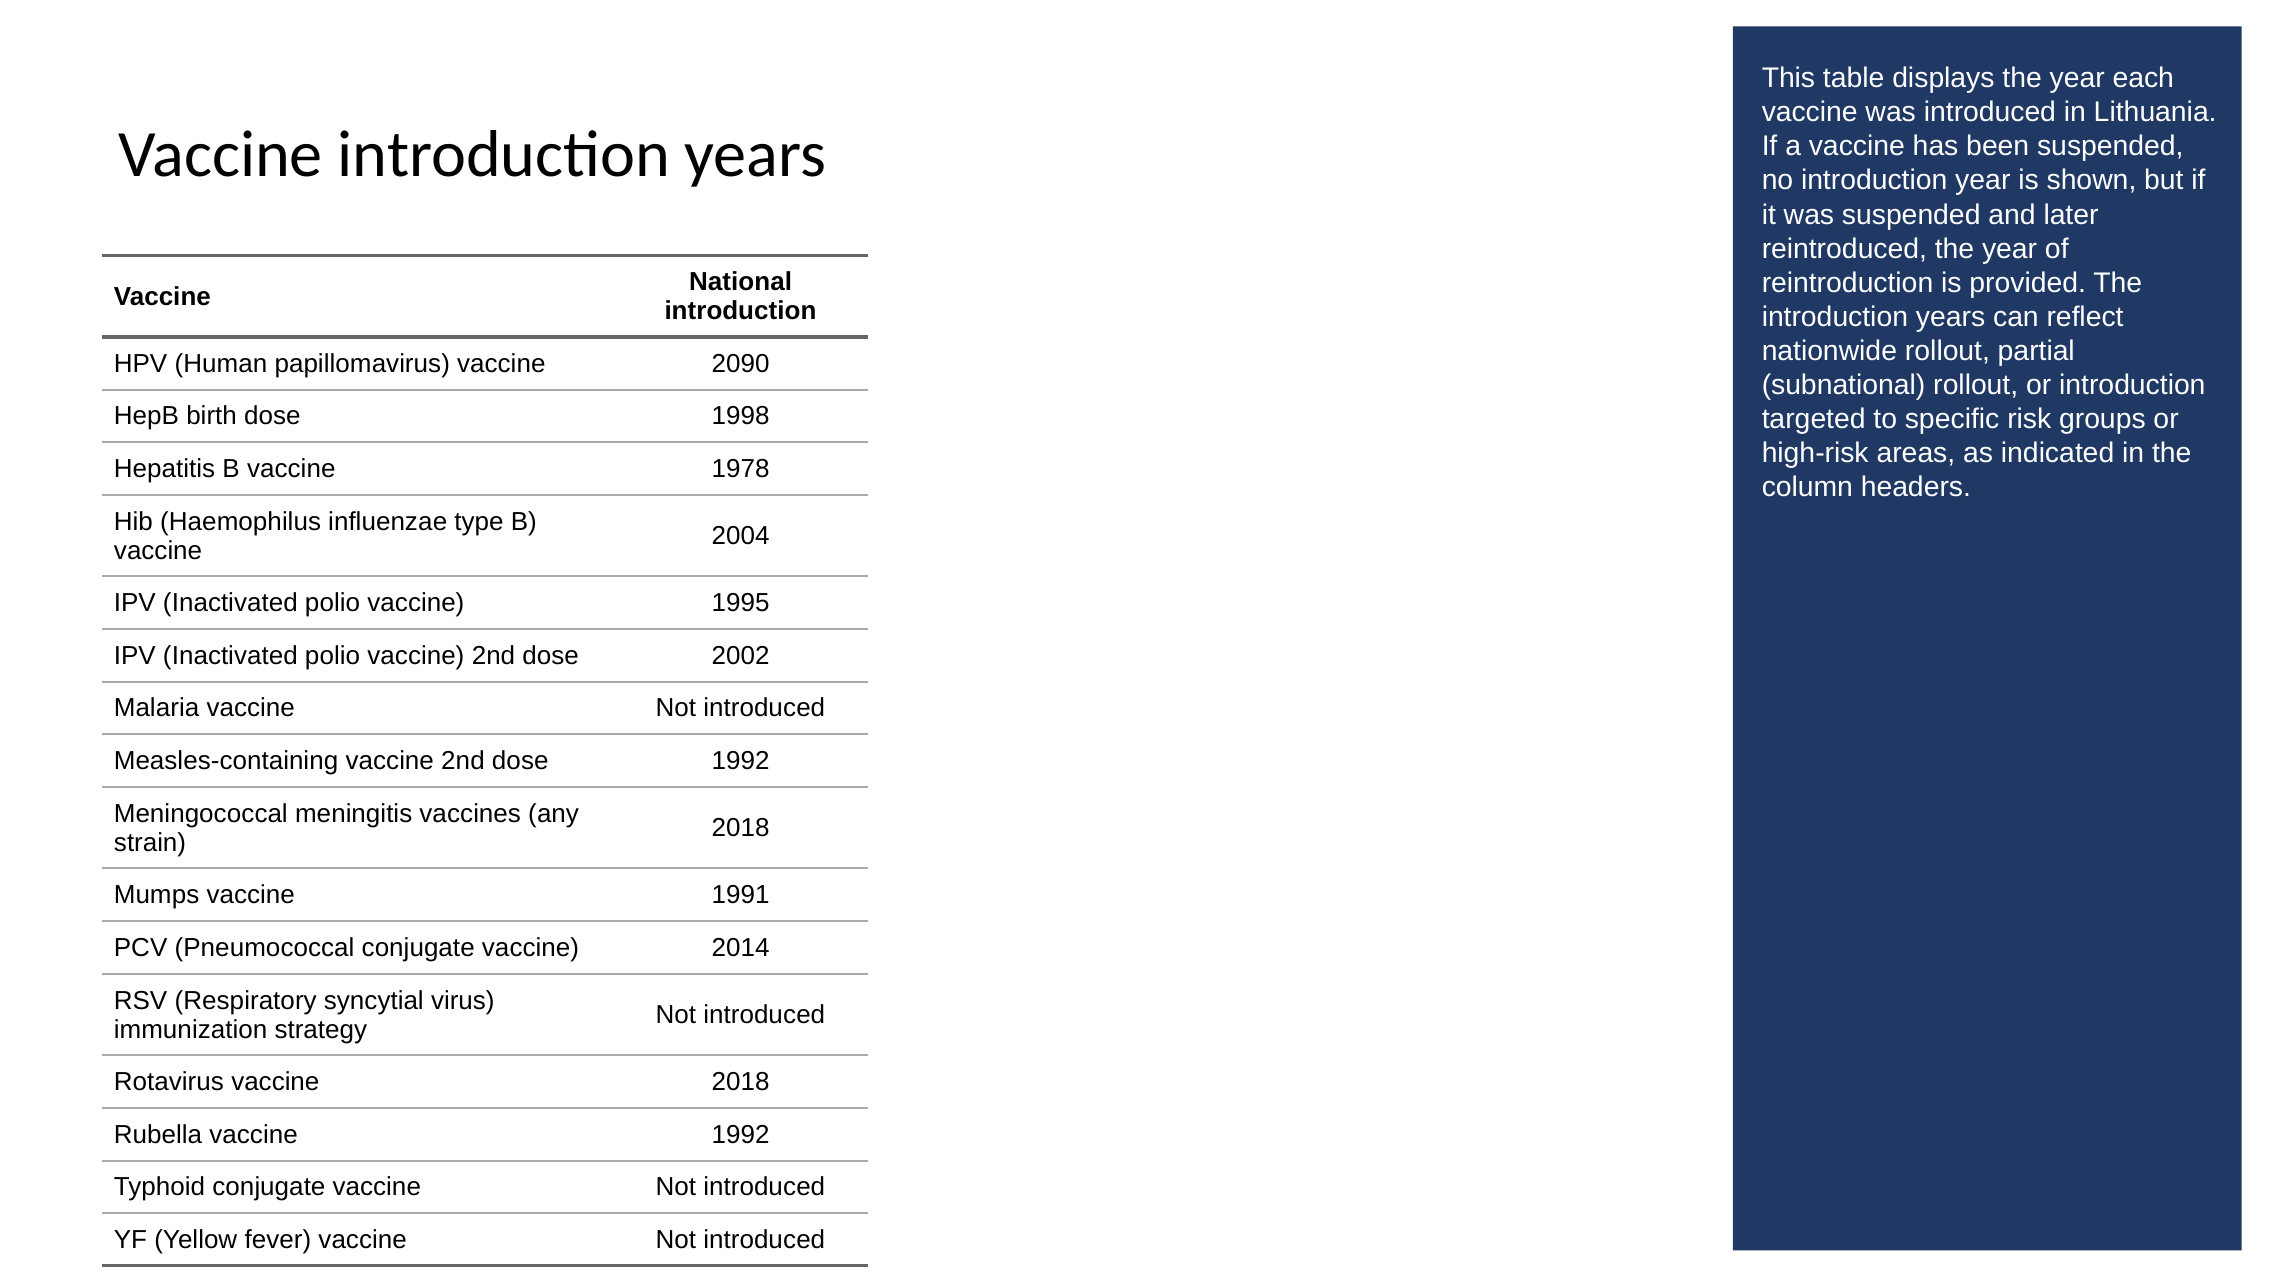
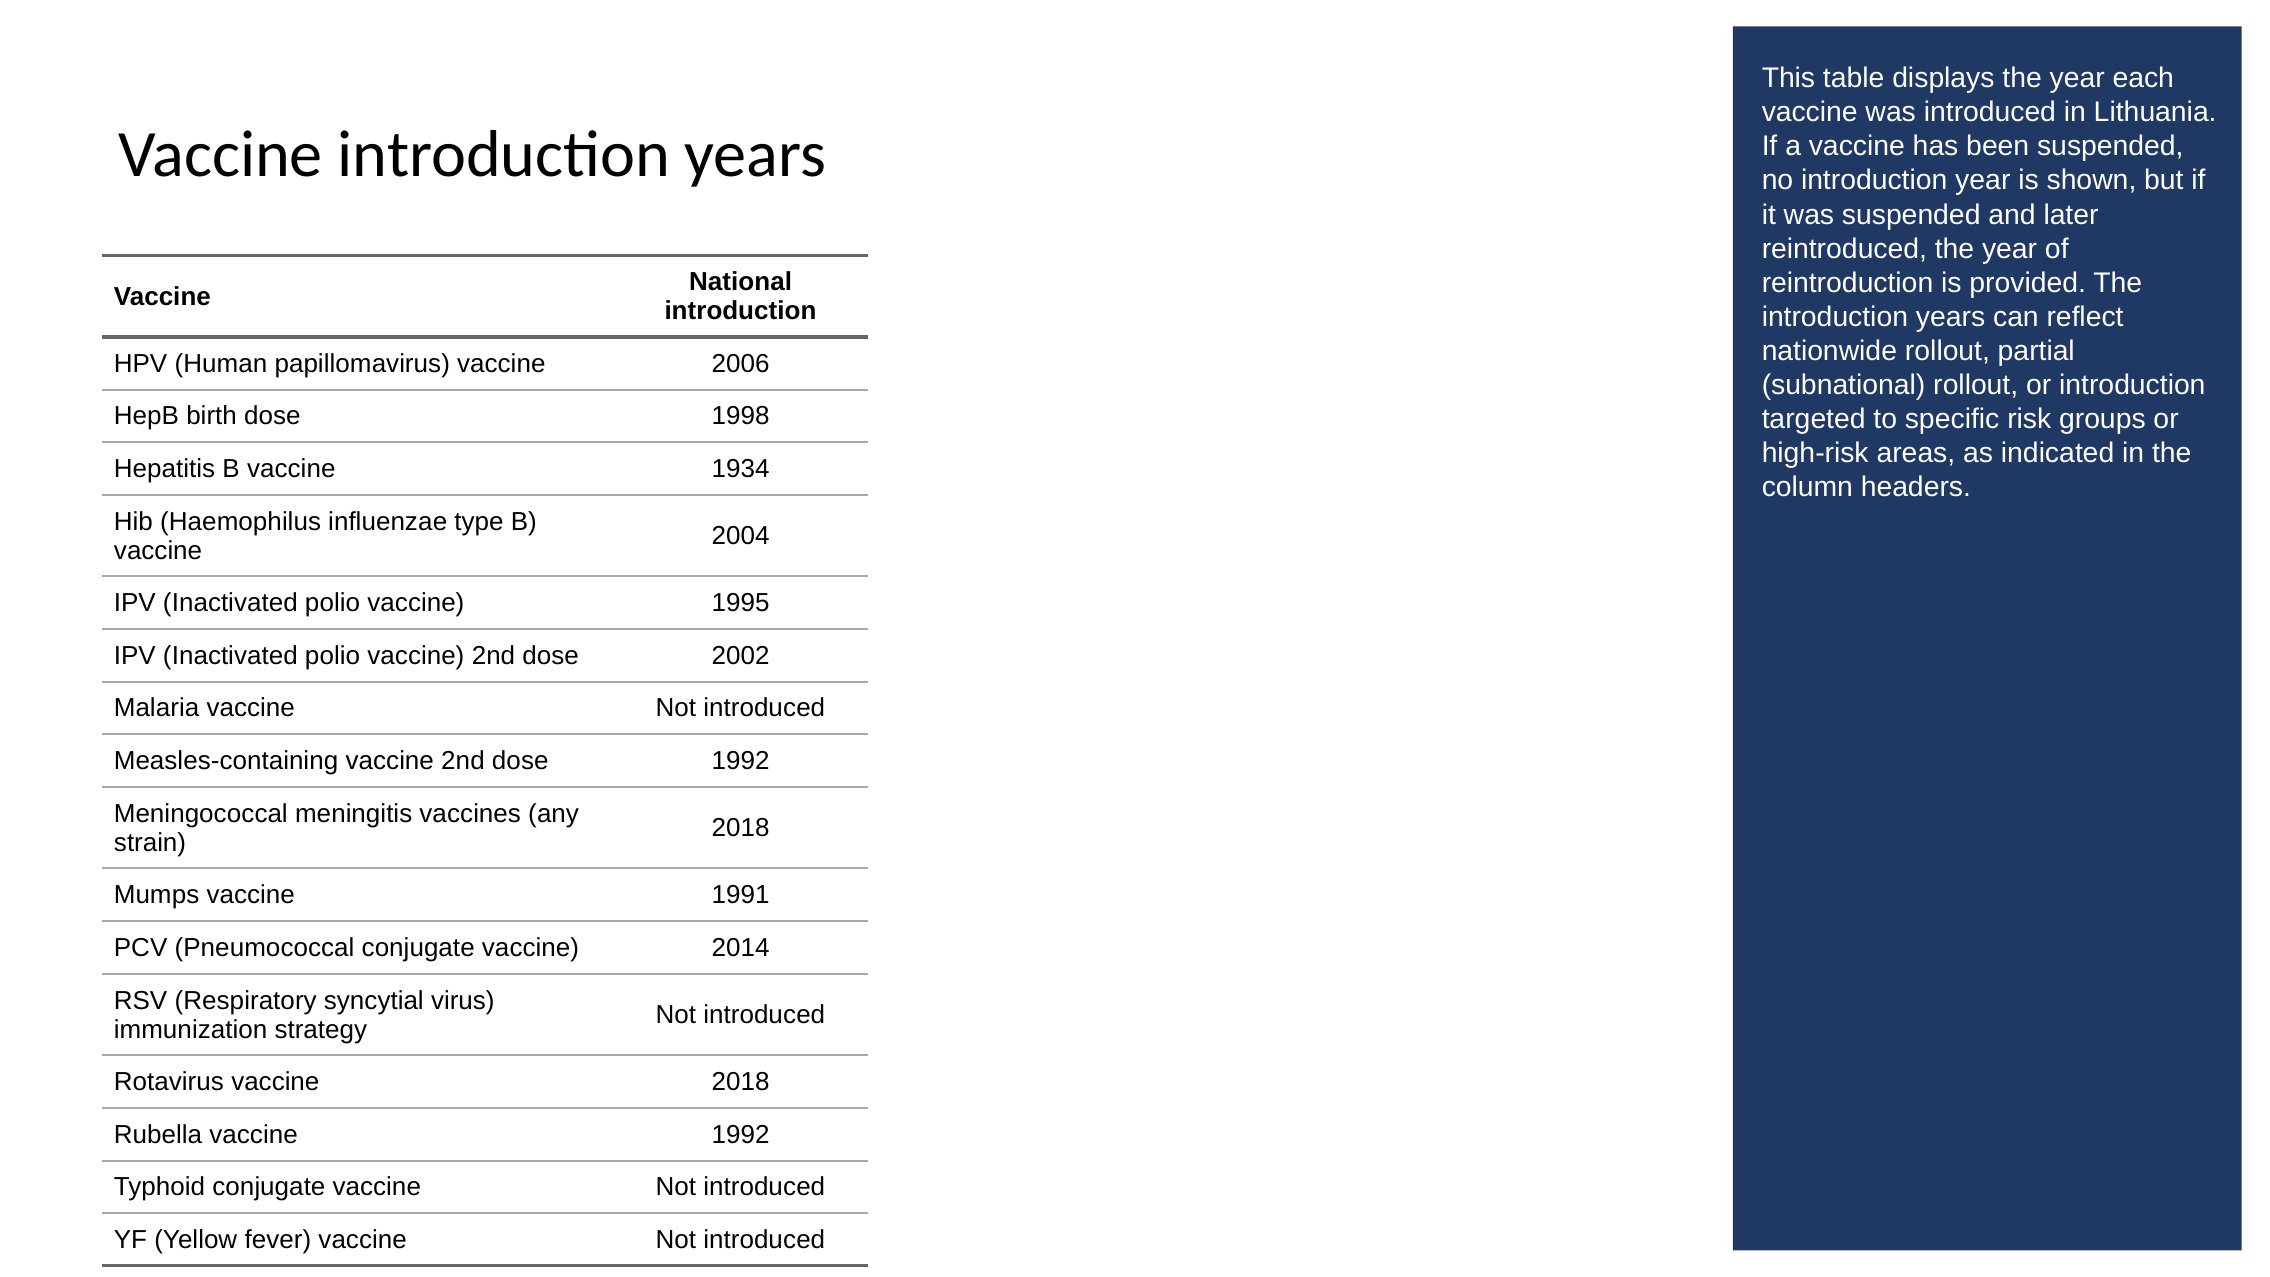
2090: 2090 -> 2006
1978: 1978 -> 1934
